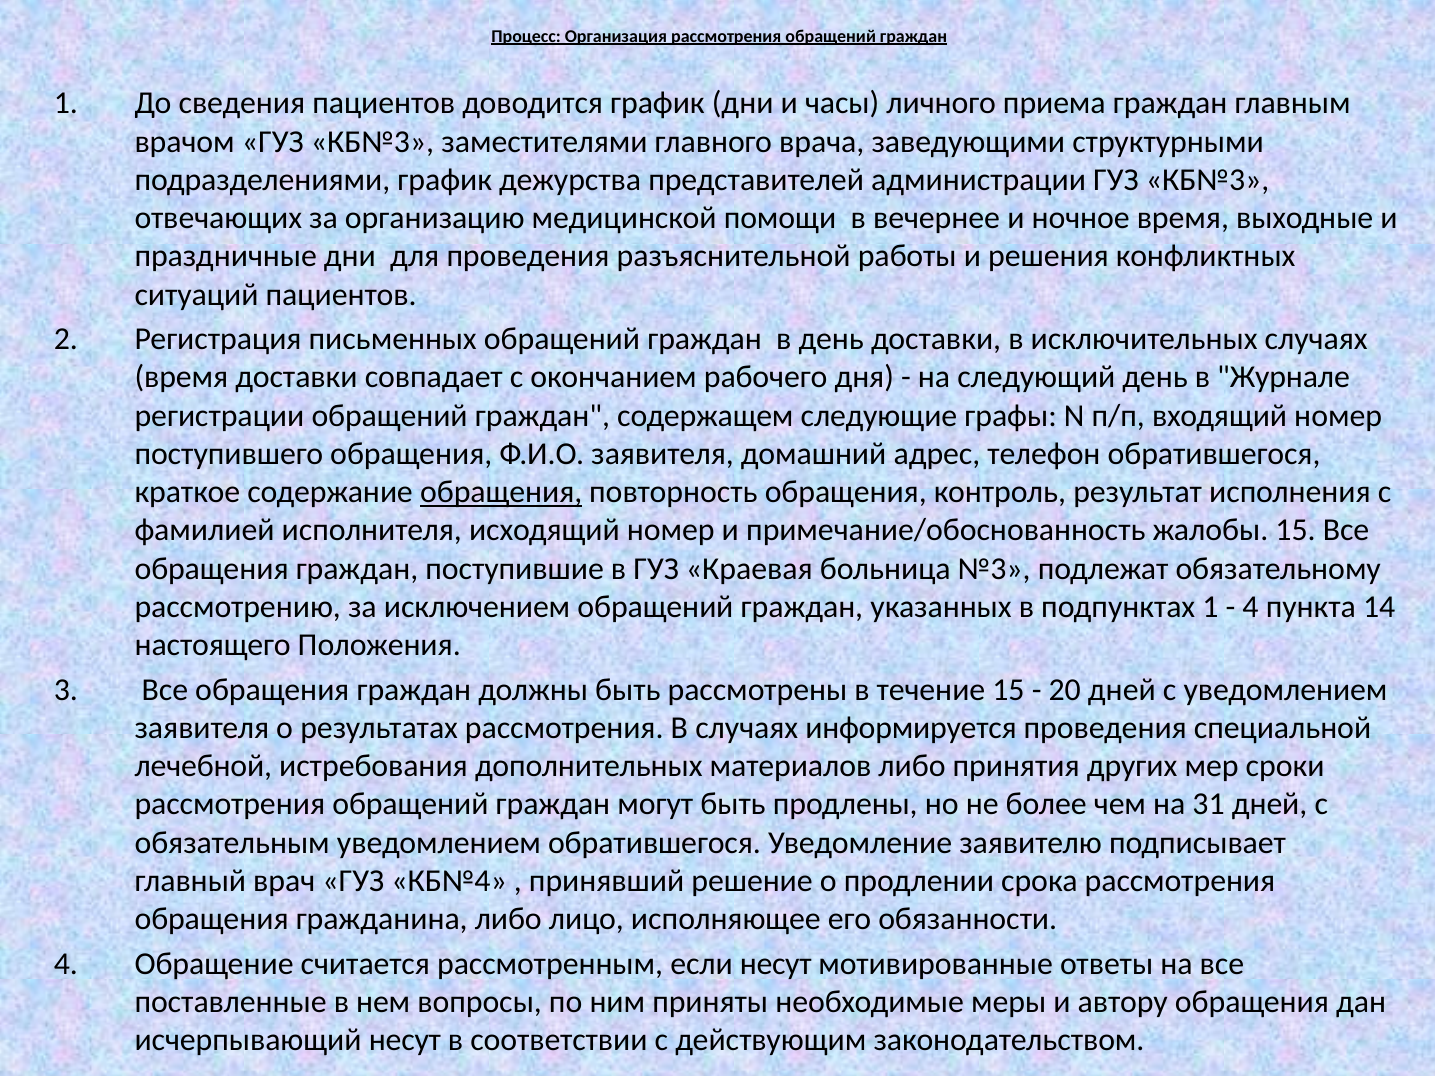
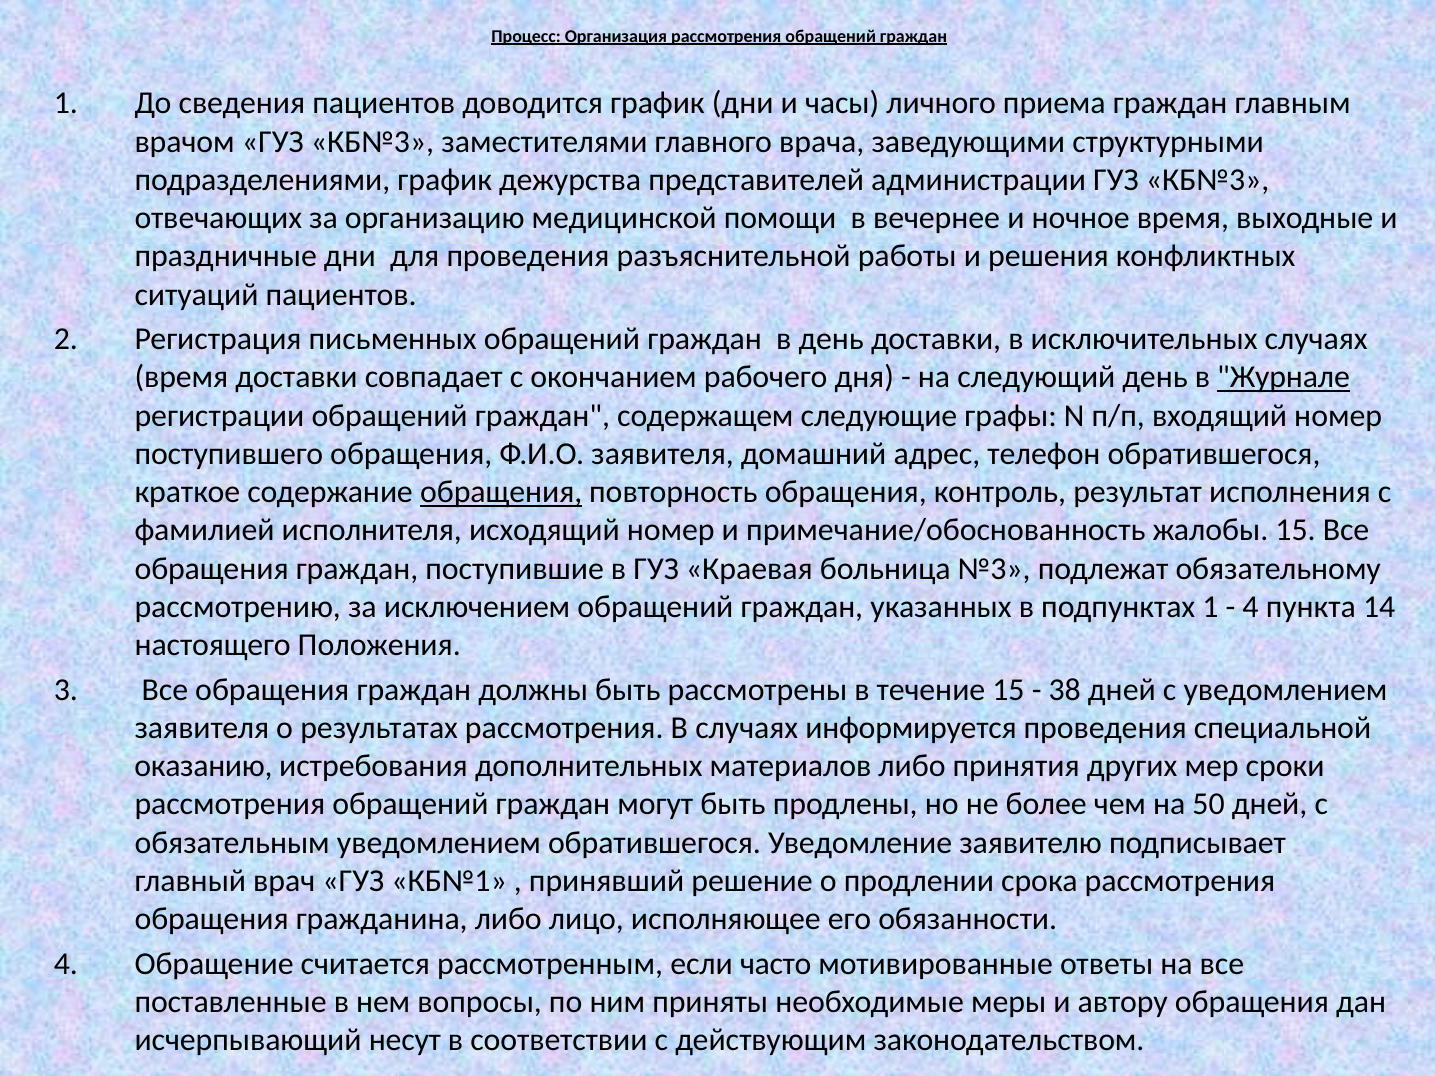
Журнале underline: none -> present
20: 20 -> 38
лечебной: лечебной -> оказанию
31: 31 -> 50
КБ№4: КБ№4 -> КБ№1
если несут: несут -> часто
